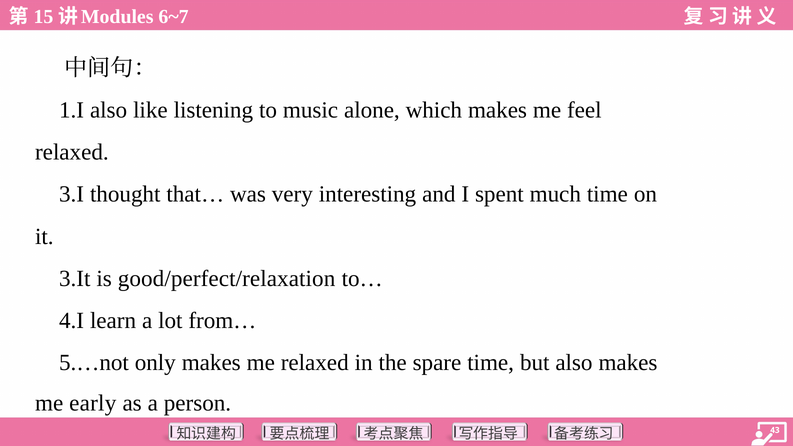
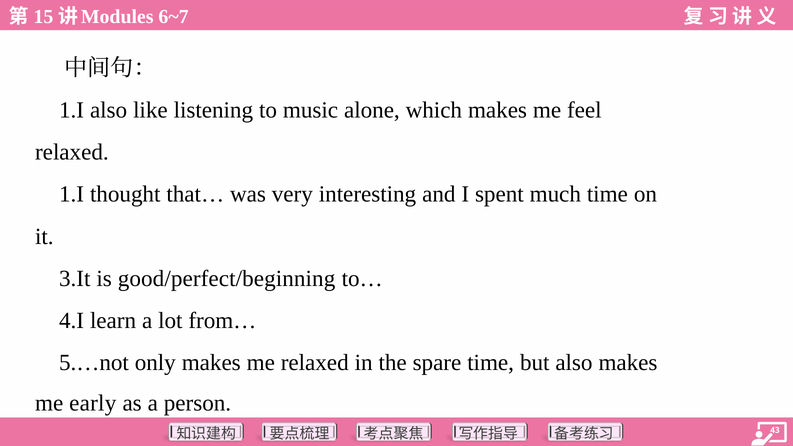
3.I at (72, 194): 3.I -> 1.I
good/perfect/relaxation: good/perfect/relaxation -> good/perfect/beginning
